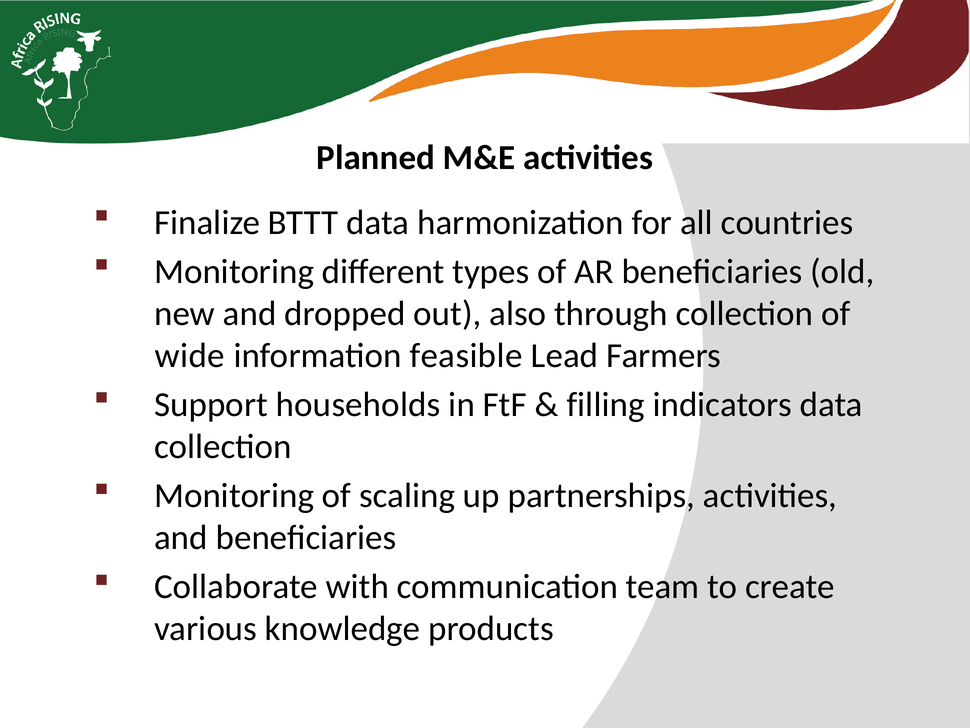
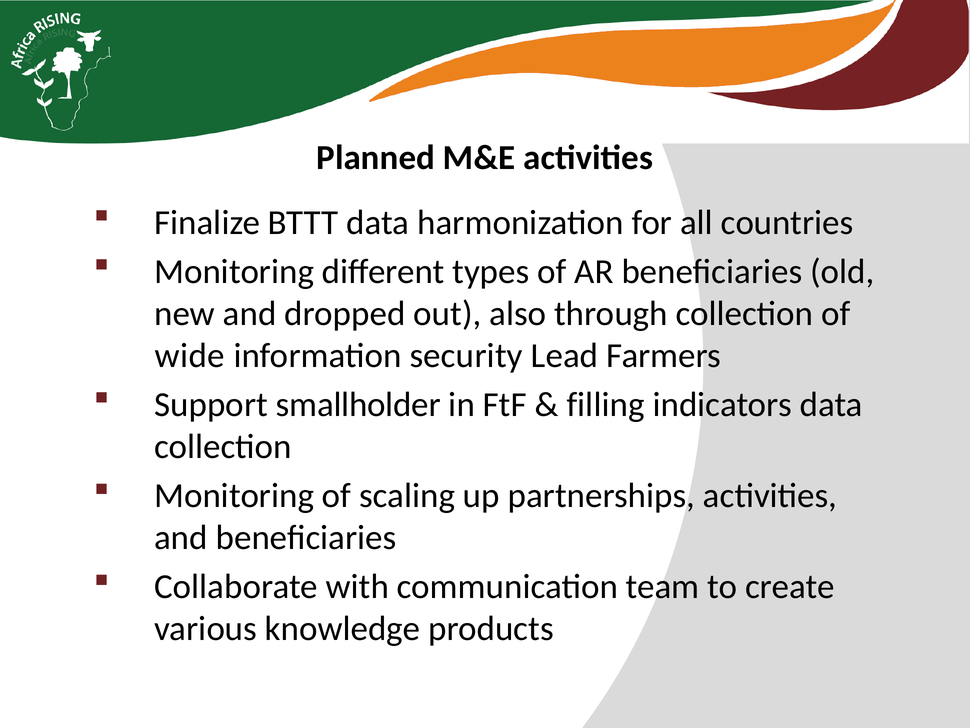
feasible: feasible -> security
households: households -> smallholder
